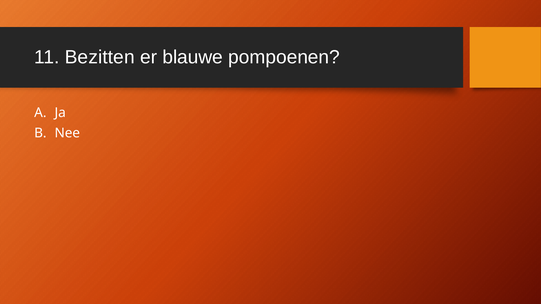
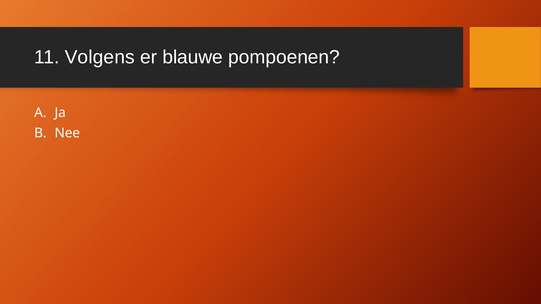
Bezitten: Bezitten -> Volgens
